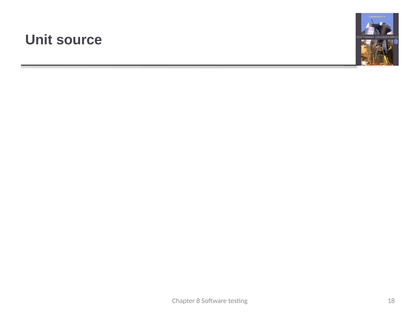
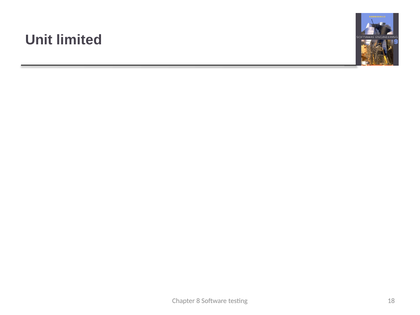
source: source -> limited
